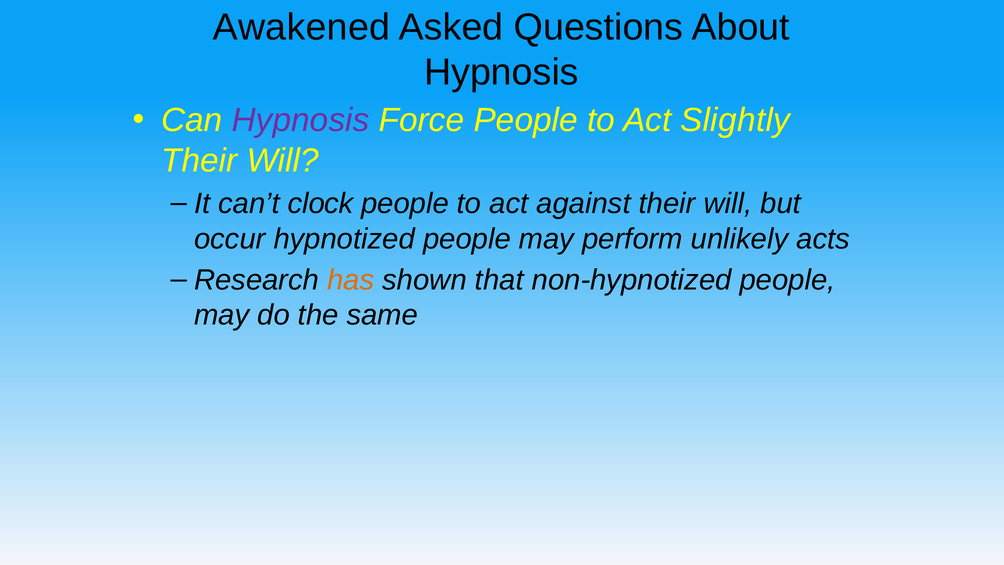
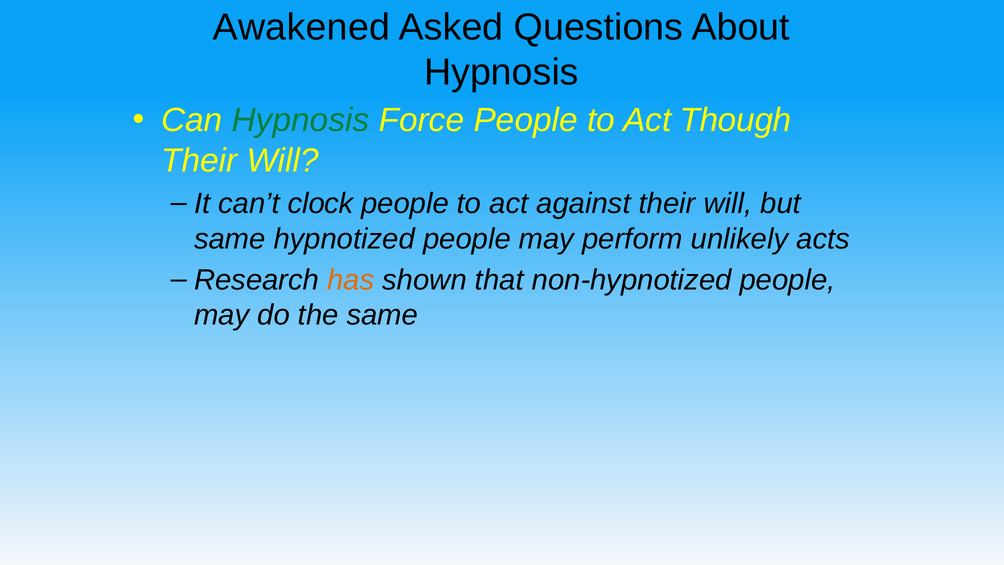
Hypnosis at (301, 120) colour: purple -> green
Slightly: Slightly -> Though
occur at (230, 239): occur -> same
